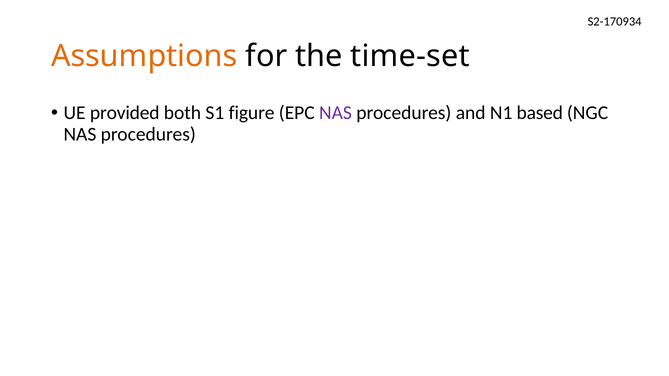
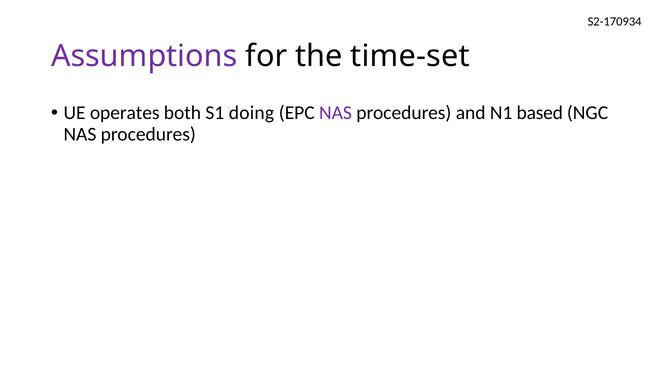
Assumptions colour: orange -> purple
provided: provided -> operates
figure: figure -> doing
